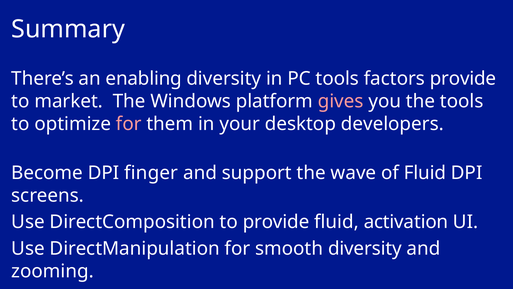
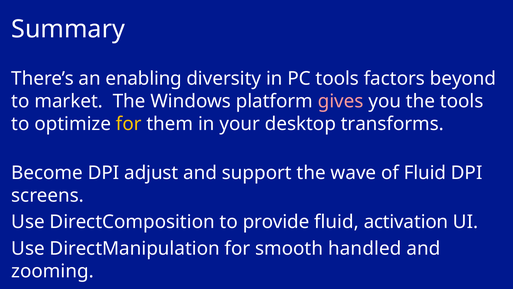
factors provide: provide -> beyond
for at (129, 124) colour: pink -> yellow
developers: developers -> transforms
finger: finger -> adjust
smooth diversity: diversity -> handled
